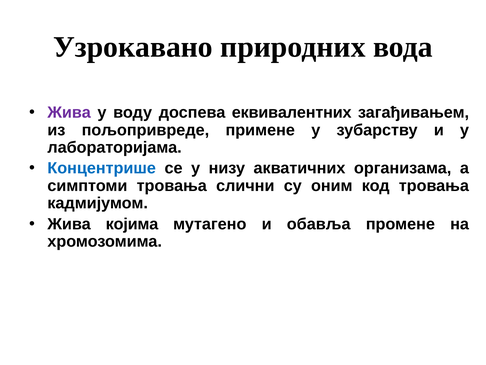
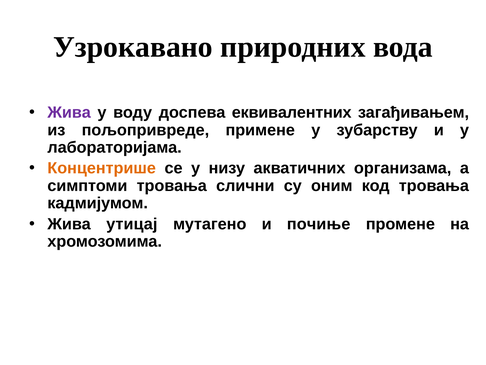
Концентрише colour: blue -> orange
којима: којима -> утицај
обавља: обавља -> почиње
